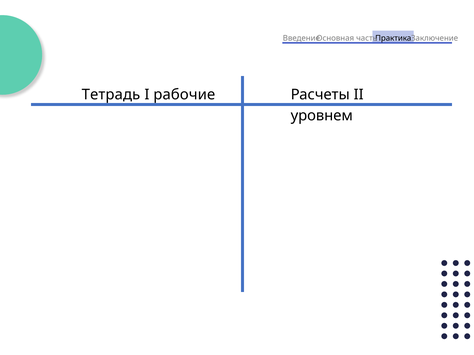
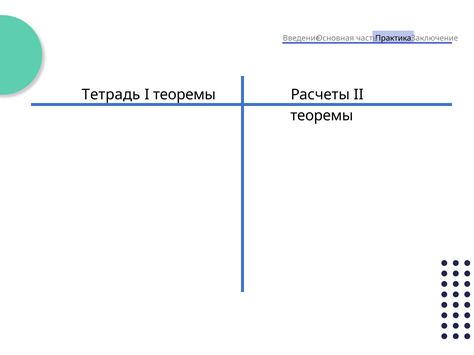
I рабочие: рабочие -> теоремы
уровнем at (322, 116): уровнем -> теоремы
